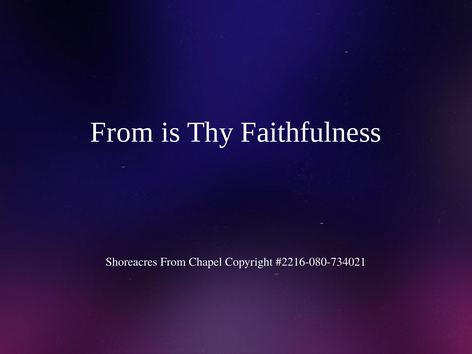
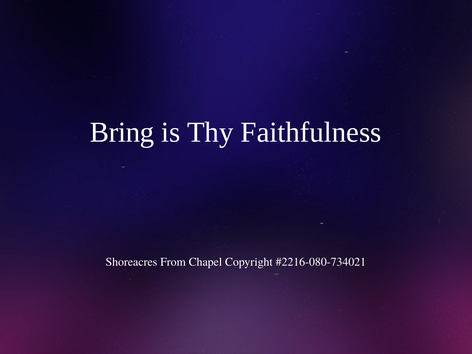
From at (122, 132): From -> Bring
